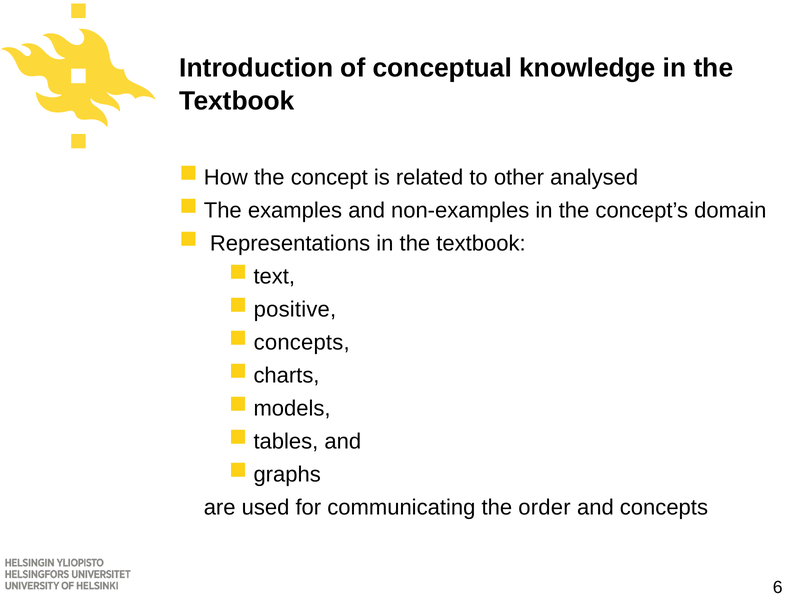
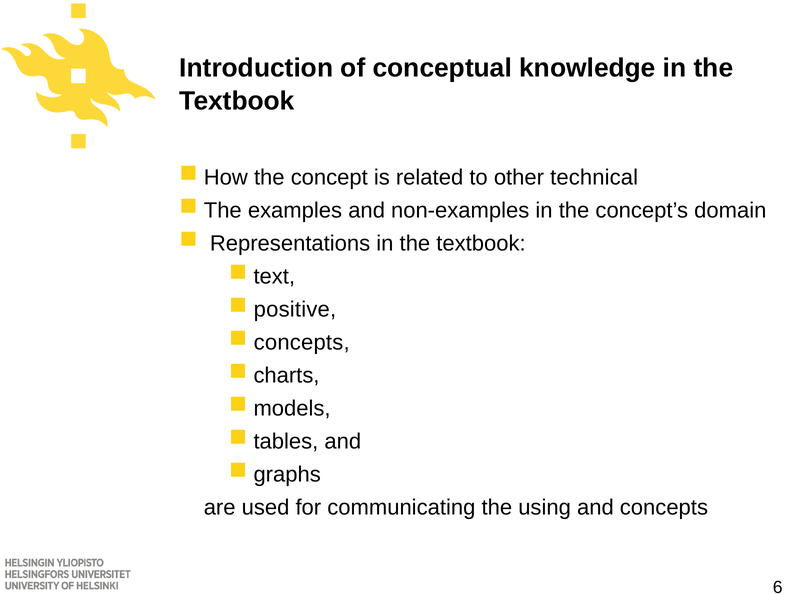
analysed: analysed -> technical
order: order -> using
